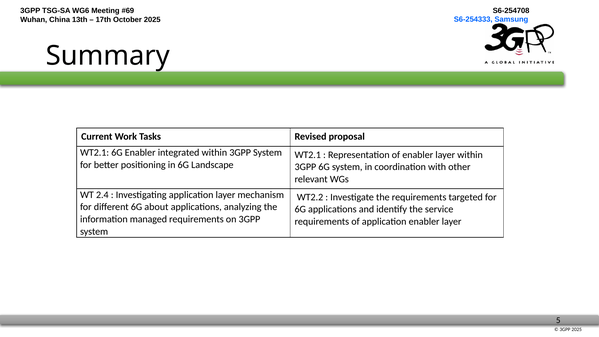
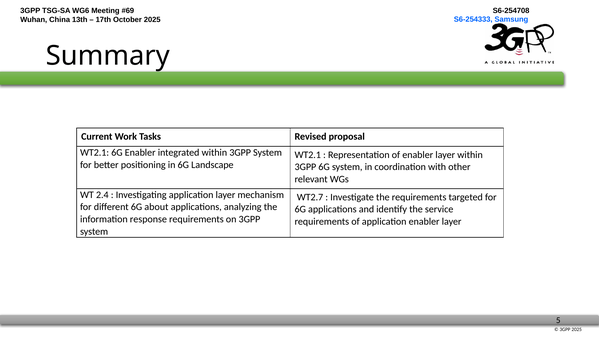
WT2.2: WT2.2 -> WT2.7
managed: managed -> response
